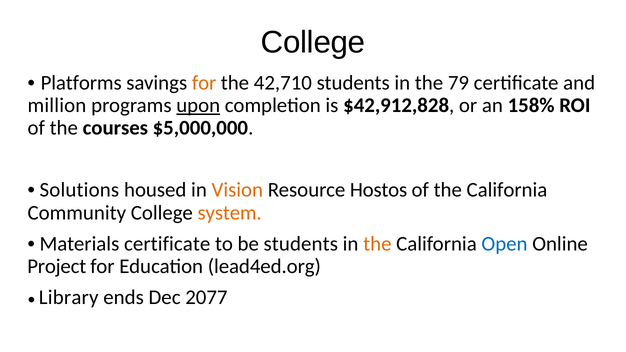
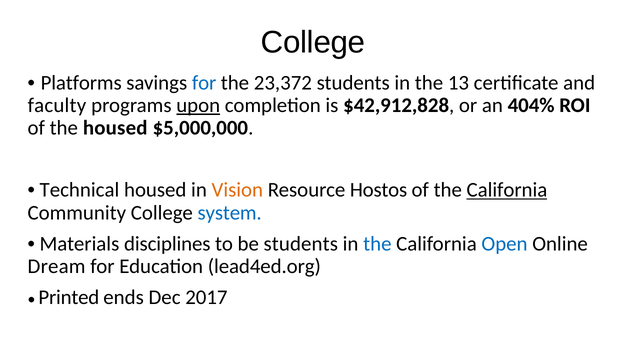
for at (204, 83) colour: orange -> blue
42,710: 42,710 -> 23,372
79: 79 -> 13
million: million -> faculty
158%: 158% -> 404%
the courses: courses -> housed
Solutions: Solutions -> Technical
California at (507, 190) underline: none -> present
system colour: orange -> blue
Materials certificate: certificate -> disciplines
the at (377, 244) colour: orange -> blue
Project: Project -> Dream
Library: Library -> Printed
2077: 2077 -> 2017
